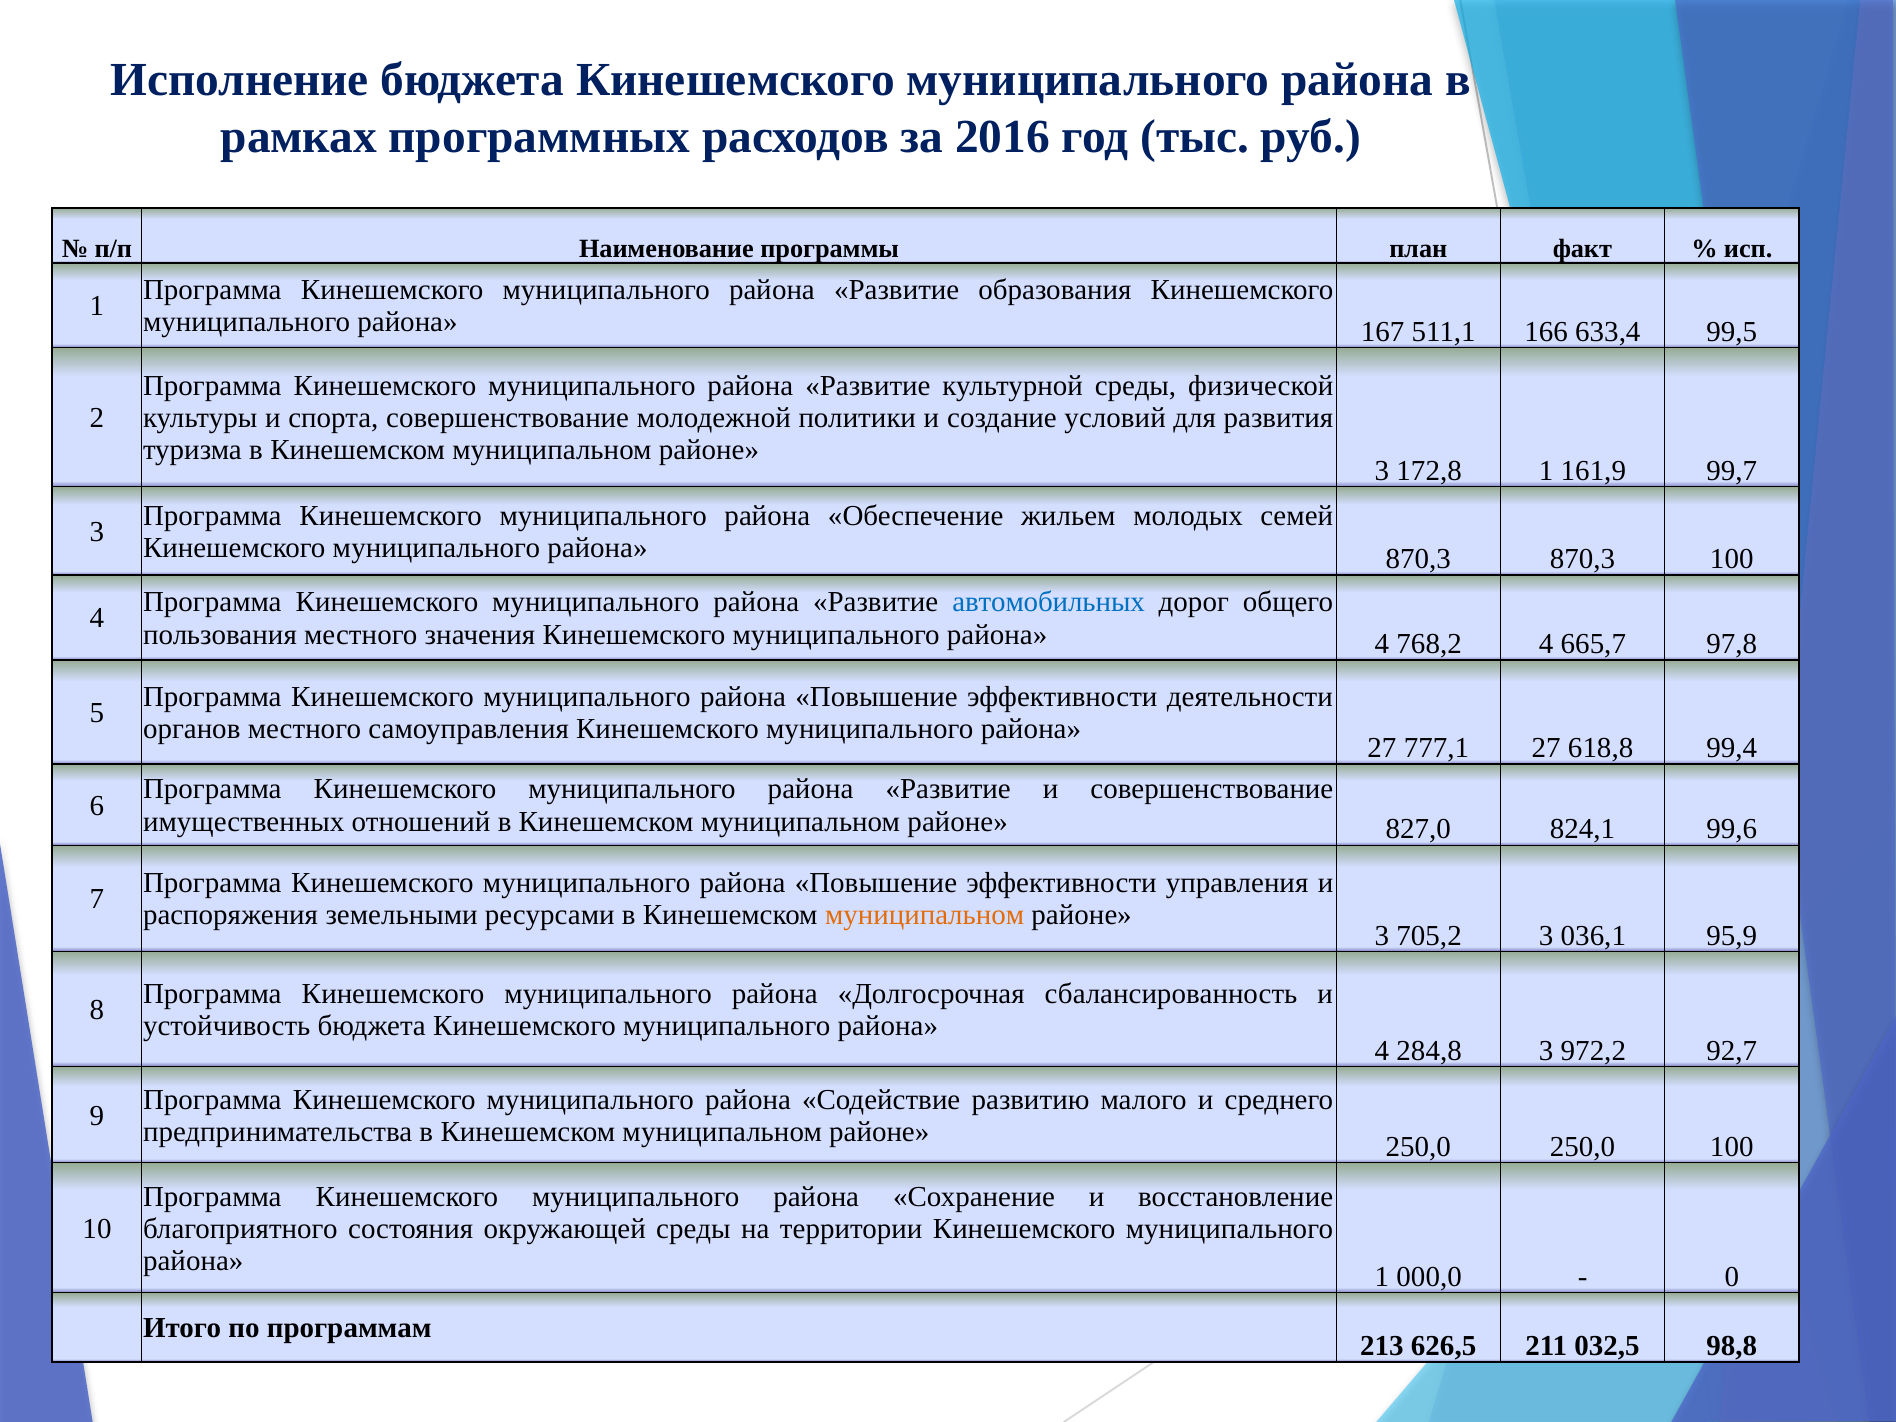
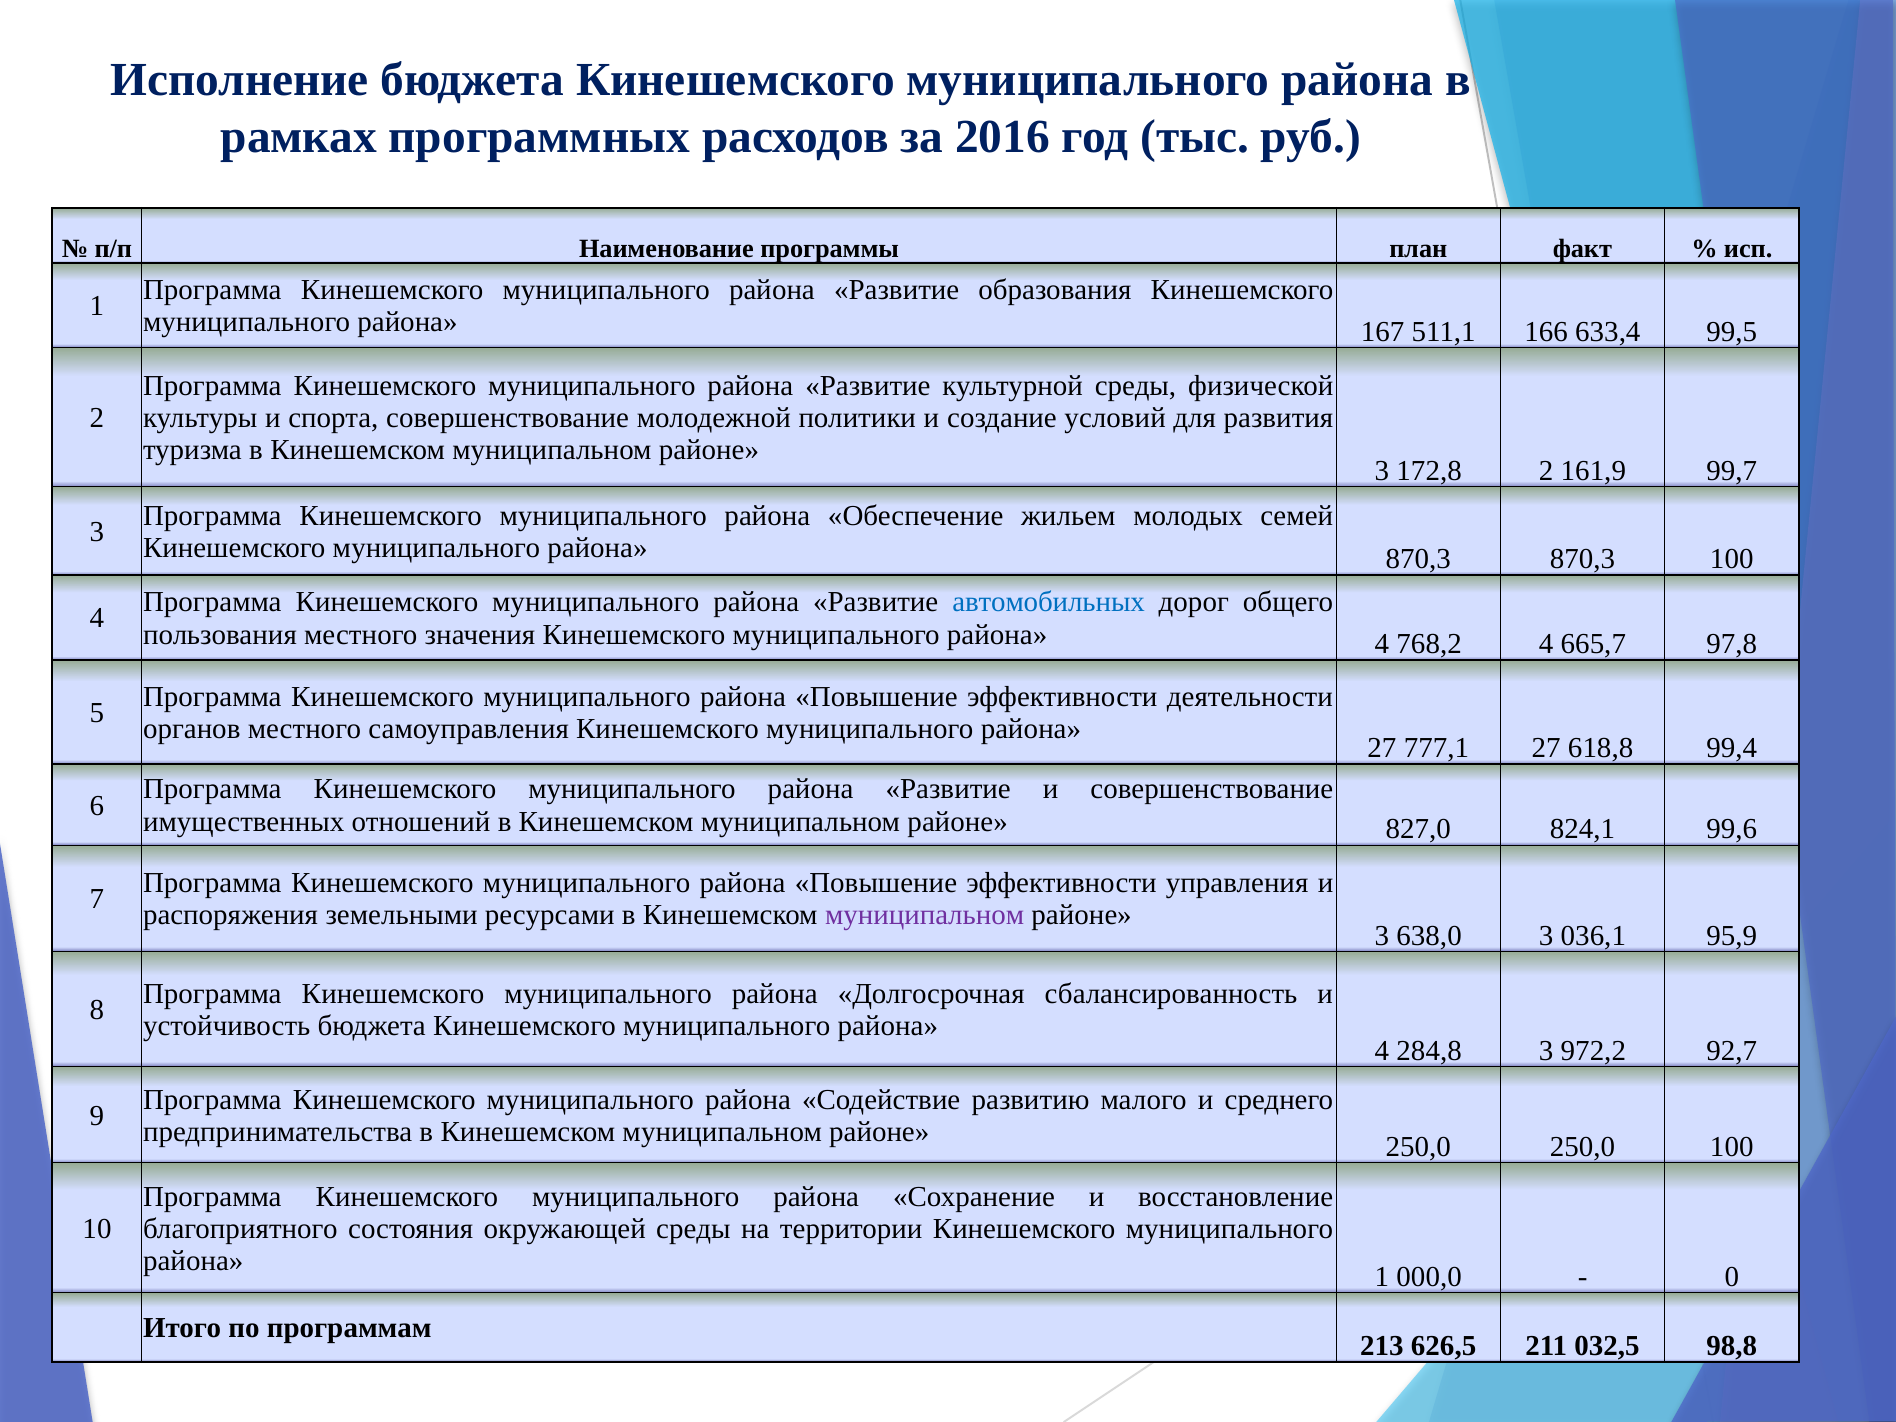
172,8 1: 1 -> 2
муниципальном at (925, 915) colour: orange -> purple
705,2: 705,2 -> 638,0
